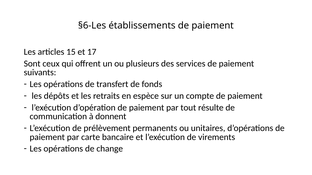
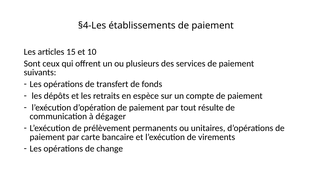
§6-Les: §6-Les -> §4-Les
17: 17 -> 10
donnent: donnent -> dégager
